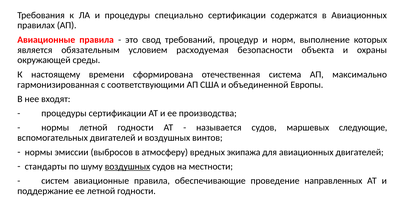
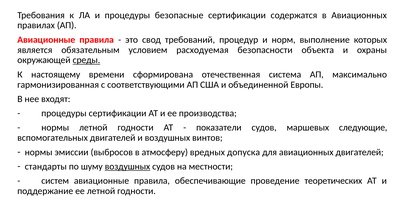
специально: специально -> безопасные
среды underline: none -> present
называется: называется -> показатели
экипажа: экипажа -> допуска
направленных: направленных -> теоретических
